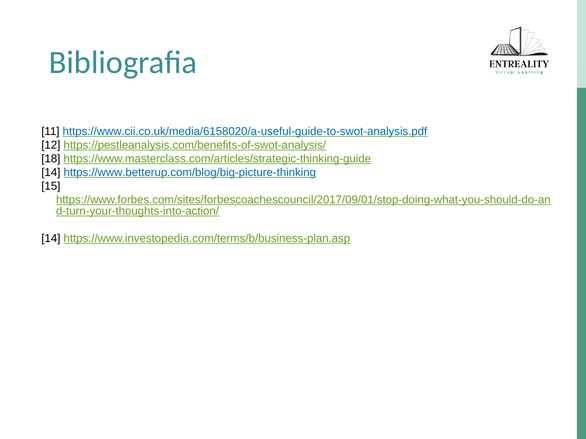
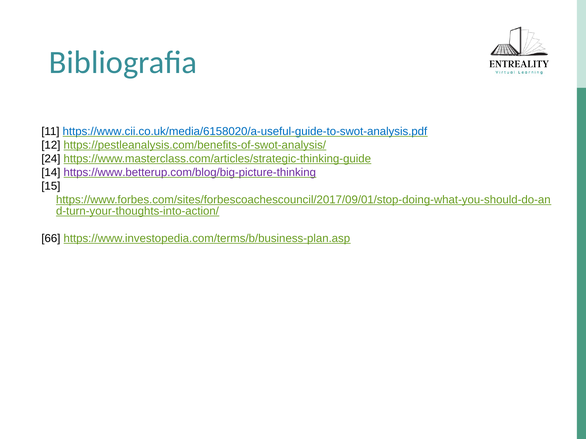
18: 18 -> 24
https://www.betterup.com/blog/big-picture-thinking colour: blue -> purple
14 at (51, 239): 14 -> 66
